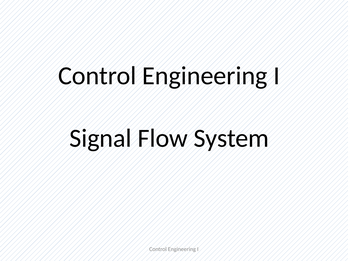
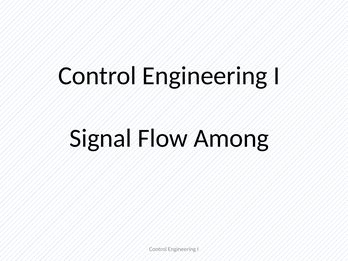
System: System -> Among
